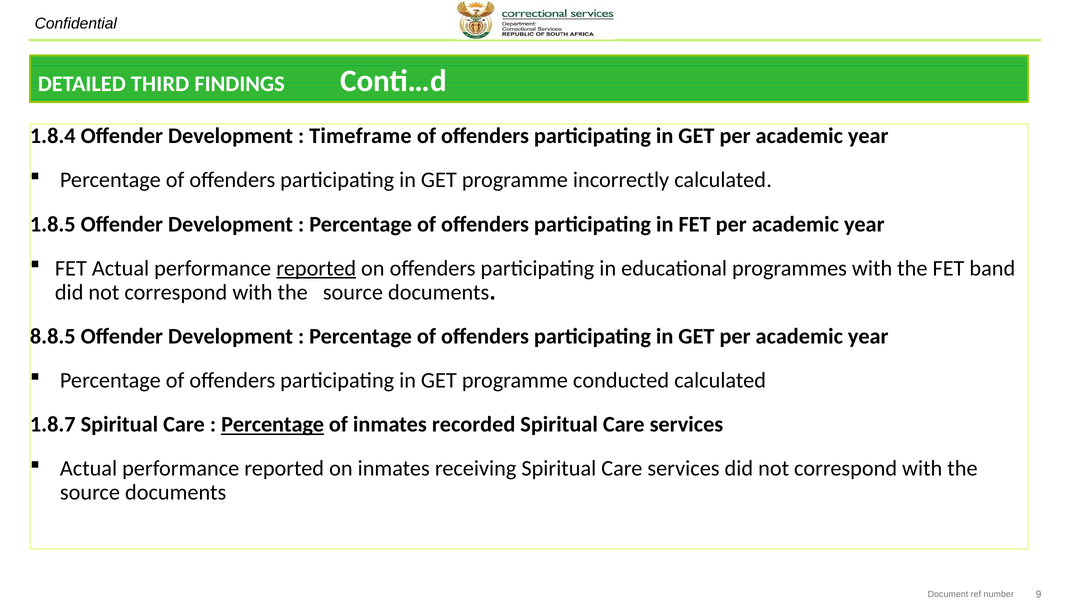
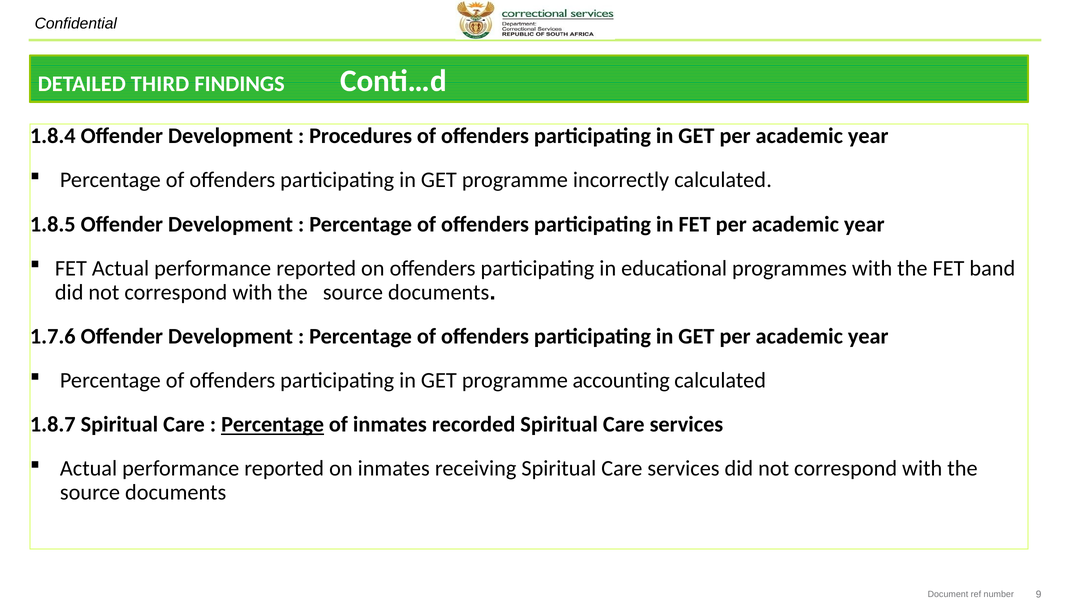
Timeframe: Timeframe -> Procedures
reported at (316, 268) underline: present -> none
8.8.5: 8.8.5 -> 1.7.6
conducted: conducted -> accounting
